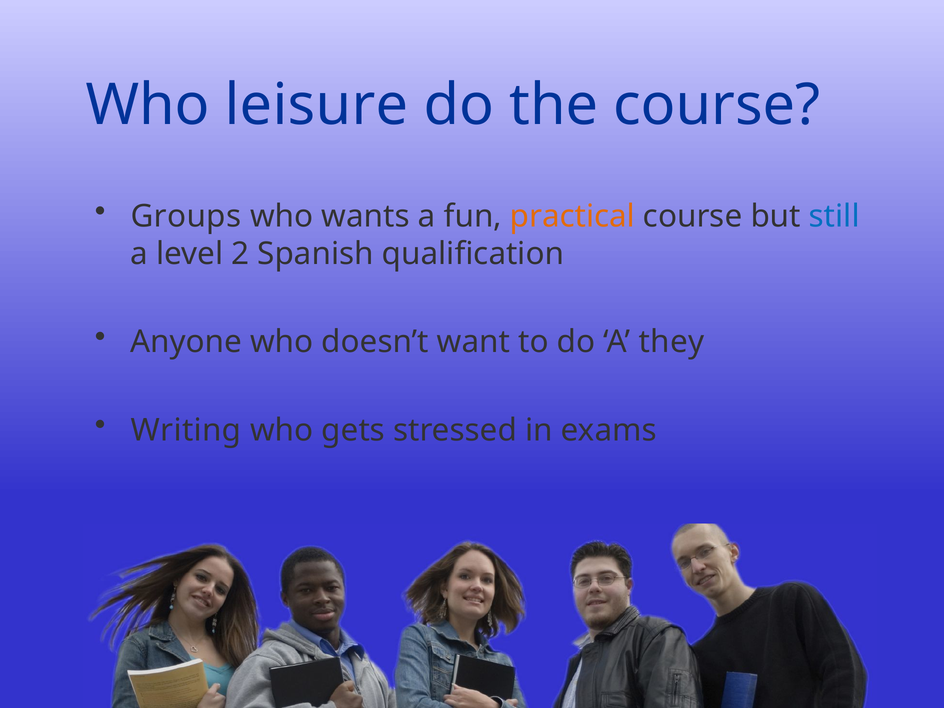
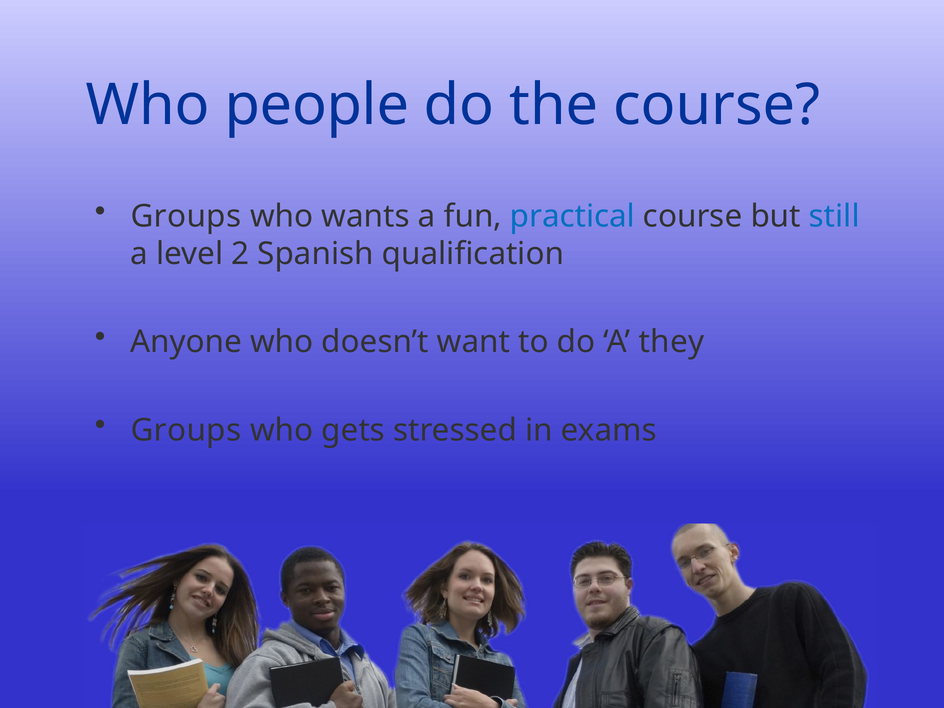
leisure: leisure -> people
practical colour: orange -> blue
Writing at (186, 430): Writing -> Groups
